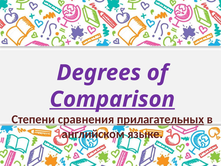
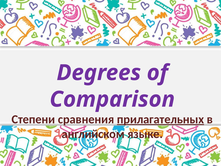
Comparison underline: present -> none
